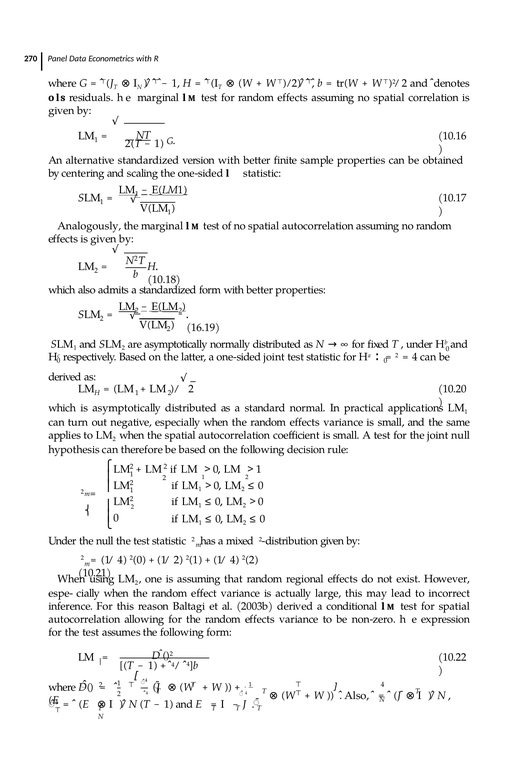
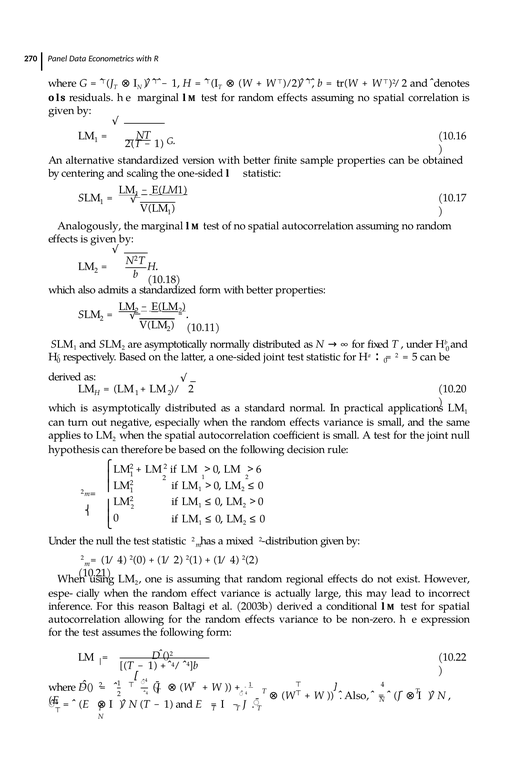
16.19: 16.19 -> 10.11
4 at (415, 357): 4 -> 5
1 at (259, 469): 1 -> 6
